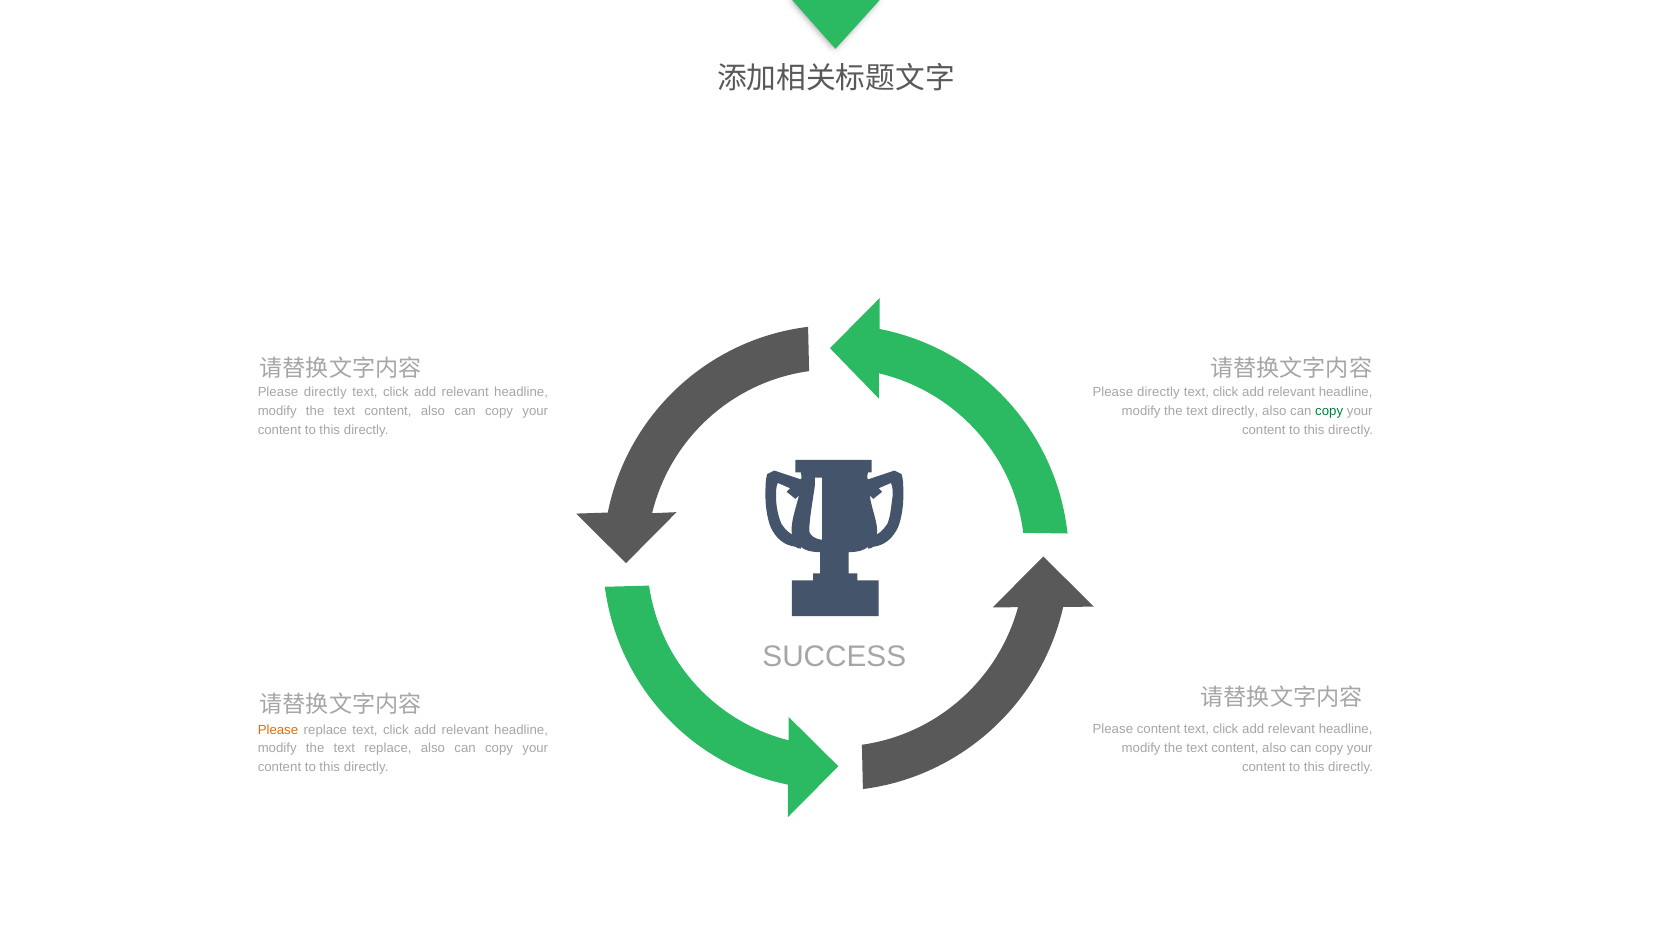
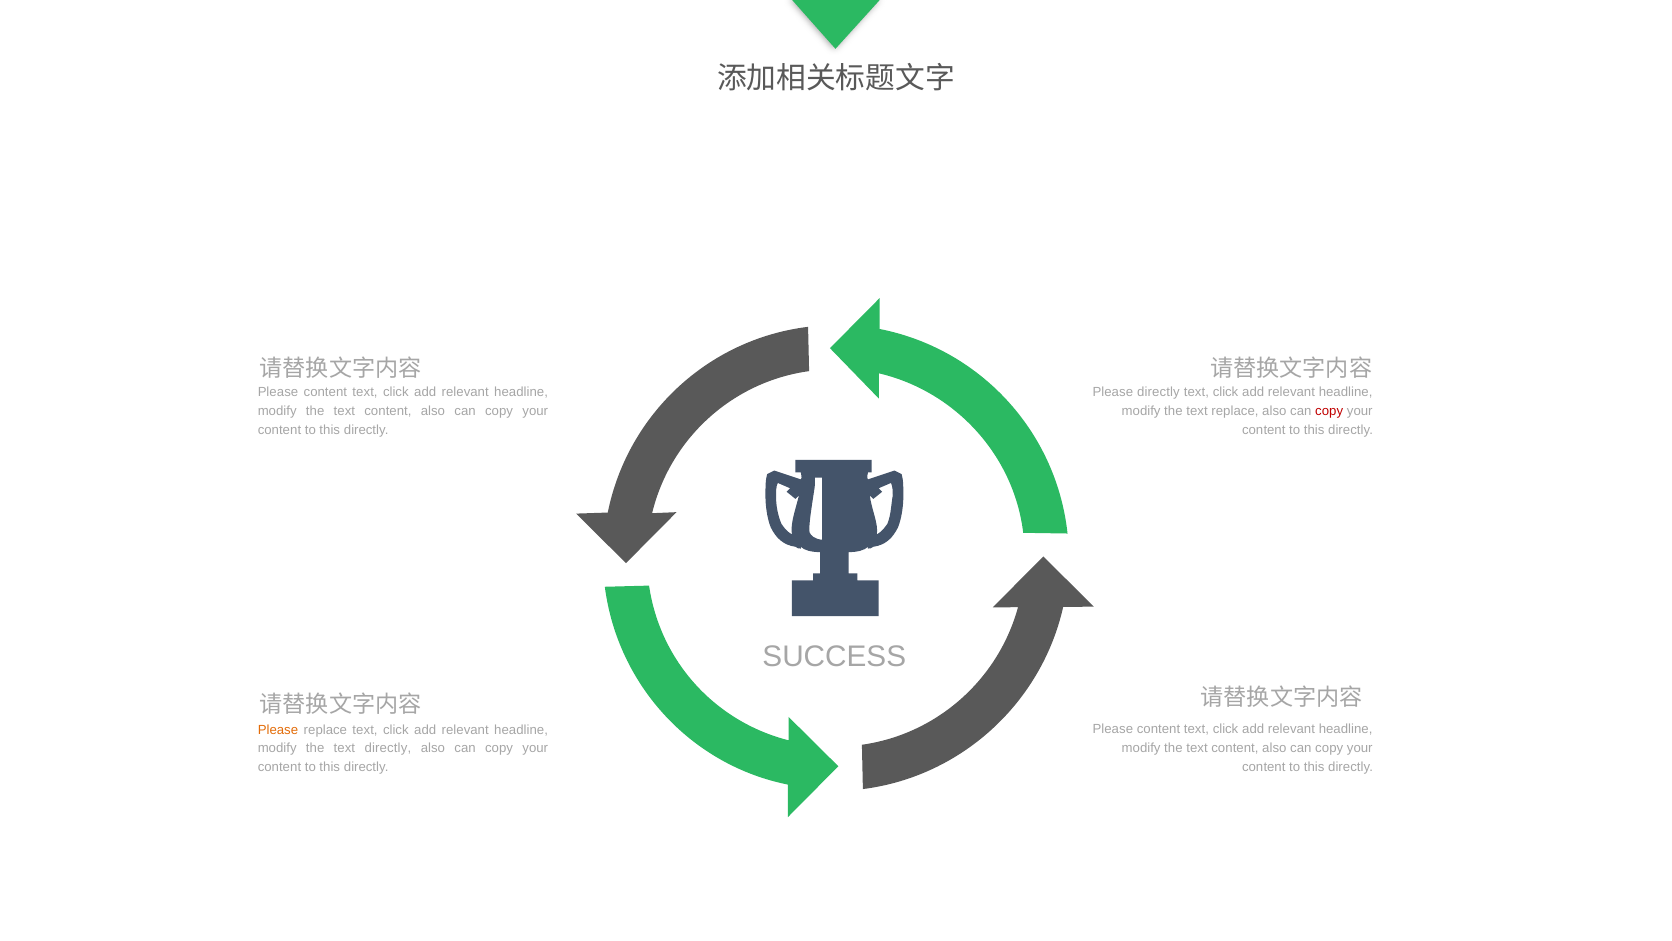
directly at (325, 392): directly -> content
text directly: directly -> replace
copy at (1329, 411) colour: green -> red
text replace: replace -> directly
